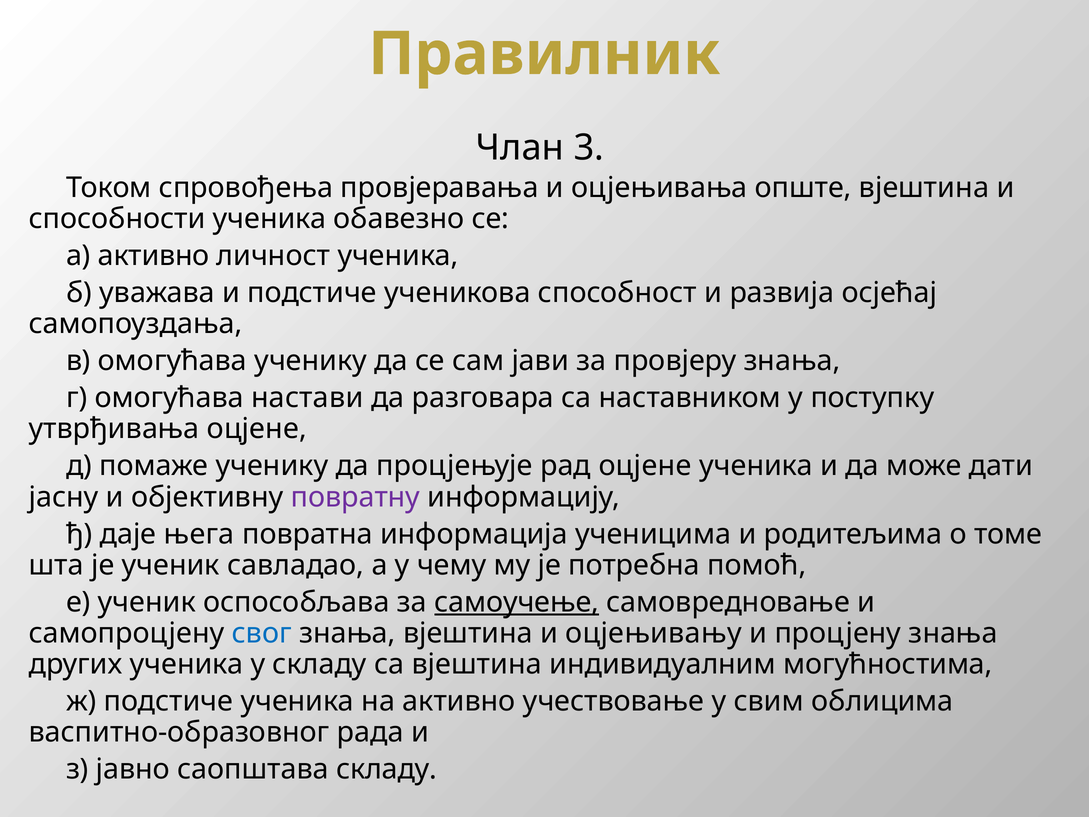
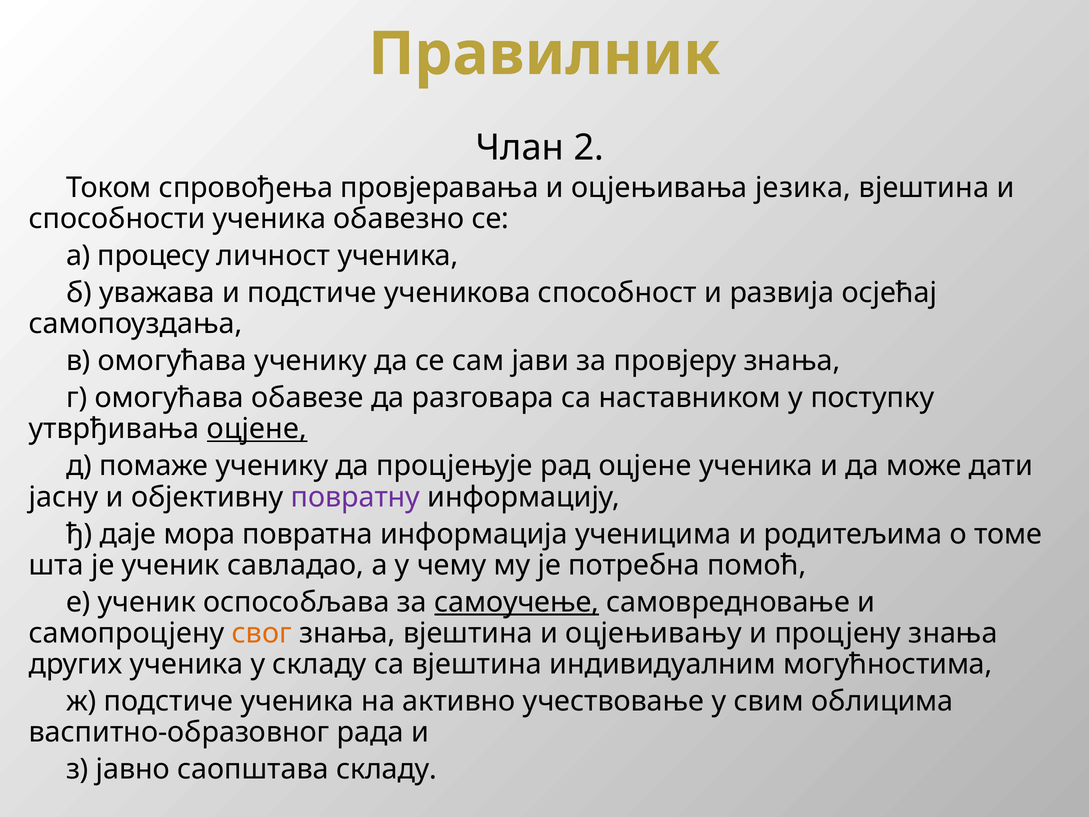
3: 3 -> 2
опште: опште -> језика
а активно: активно -> процесу
настави: настави -> обавезе
оцјене at (257, 429) underline: none -> present
њега: њега -> мора
свог colour: blue -> orange
